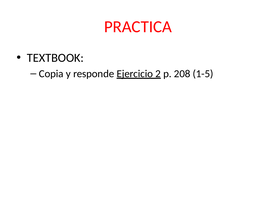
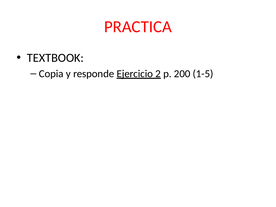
208: 208 -> 200
